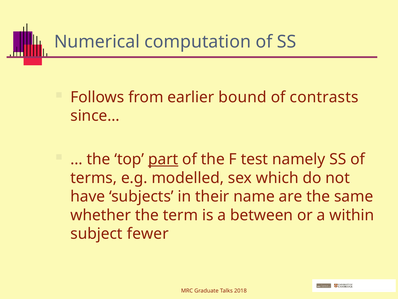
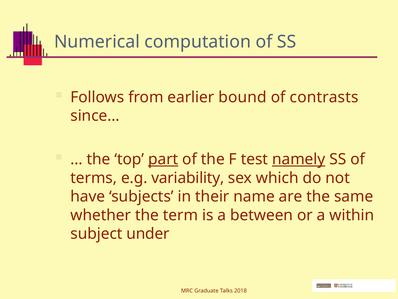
namely underline: none -> present
modelled: modelled -> variability
fewer: fewer -> under
